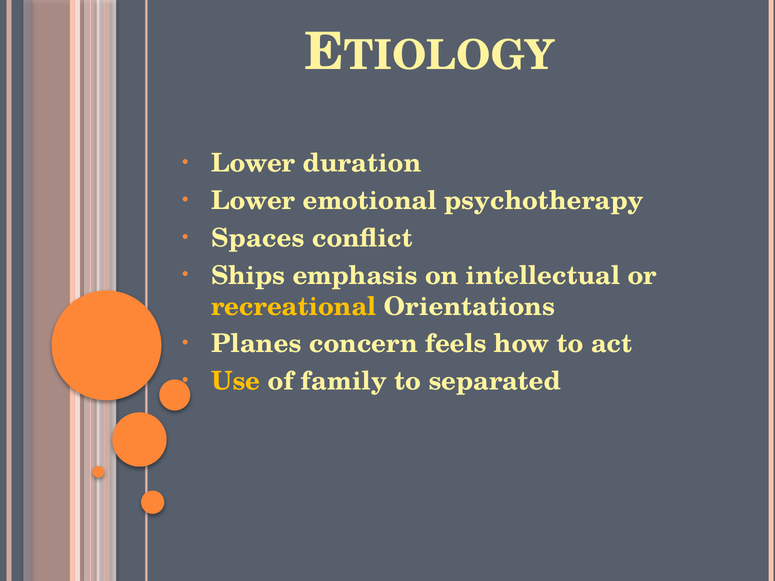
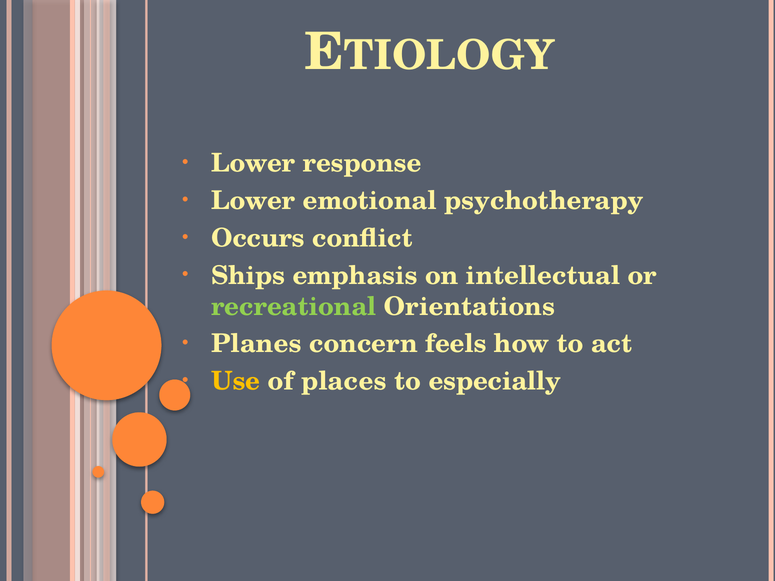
duration: duration -> response
Spaces: Spaces -> Occurs
recreational colour: yellow -> light green
family: family -> places
separated: separated -> especially
